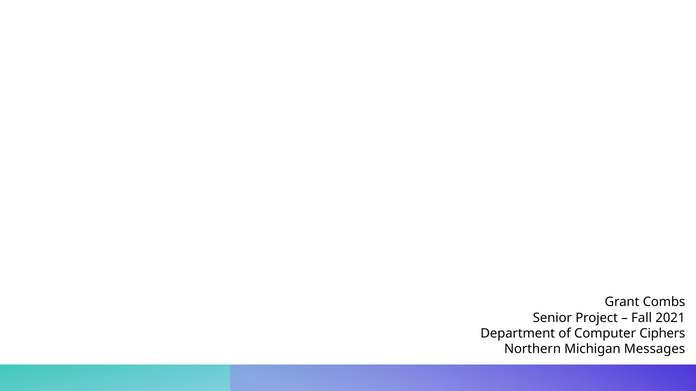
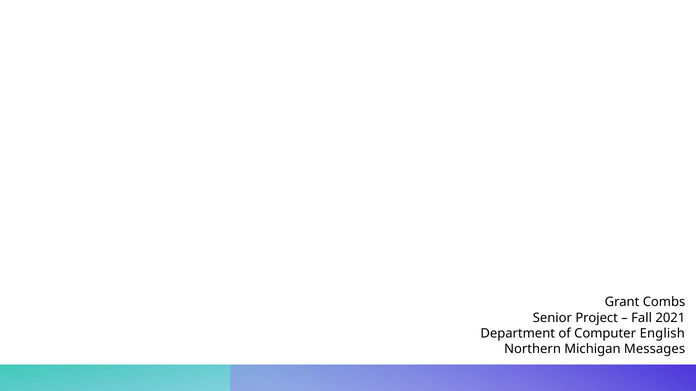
Ciphers: Ciphers -> English
